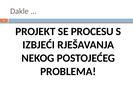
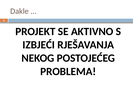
PROCESU: PROCESU -> AKTIVNO
